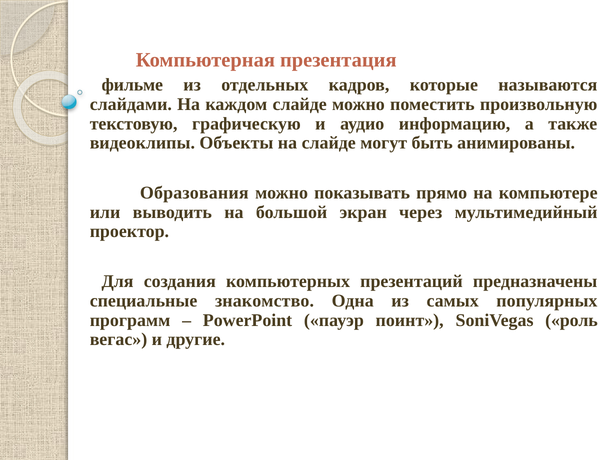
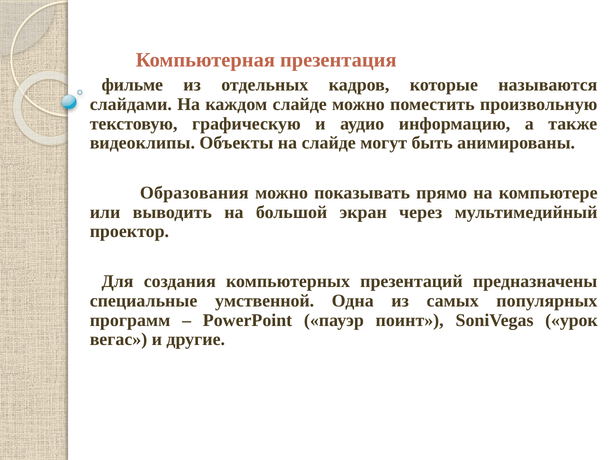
знакомство: знакомство -> умственной
роль: роль -> урок
